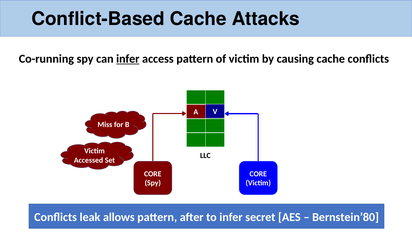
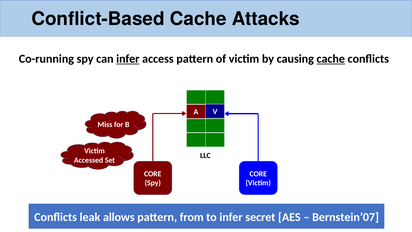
cache at (331, 59) underline: none -> present
after: after -> from
Bernstein’80: Bernstein’80 -> Bernstein’07
